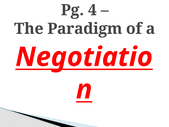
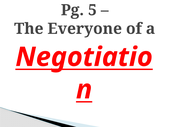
4: 4 -> 5
Paradigm: Paradigm -> Everyone
